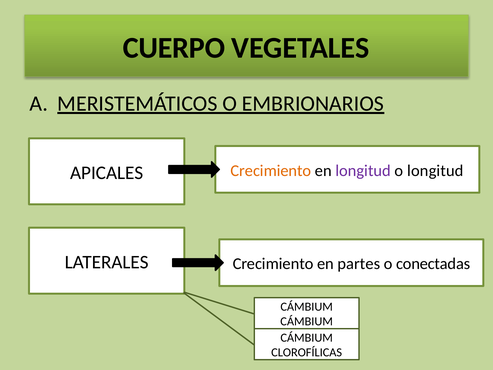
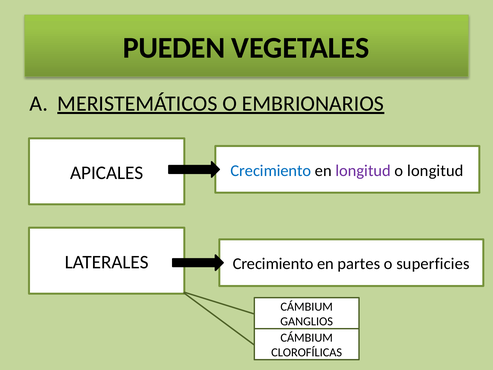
CUERPO: CUERPO -> PUEDEN
Crecimiento at (271, 170) colour: orange -> blue
conectadas: conectadas -> superficies
CÁMBIUM at (307, 321): CÁMBIUM -> GANGLIOS
